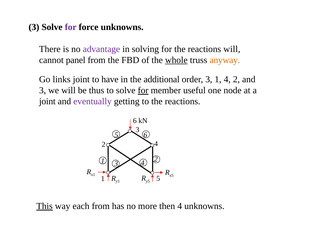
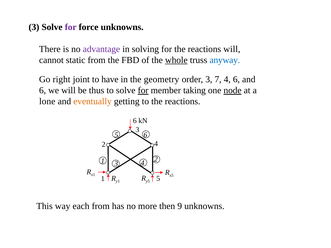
panel: panel -> static
anyway colour: orange -> blue
links: links -> right
additional: additional -> geometry
order 3 1: 1 -> 7
4 2: 2 -> 6
3 at (43, 91): 3 -> 6
useful: useful -> taking
node underline: none -> present
joint at (47, 102): joint -> lone
eventually colour: purple -> orange
This underline: present -> none
then 4: 4 -> 9
